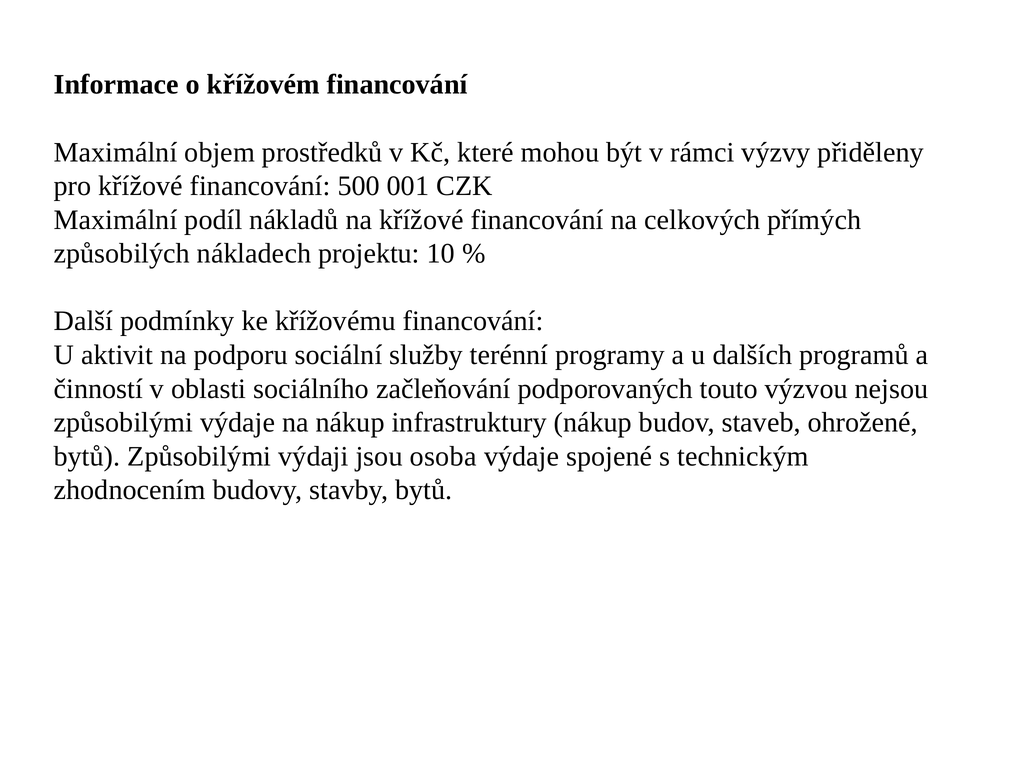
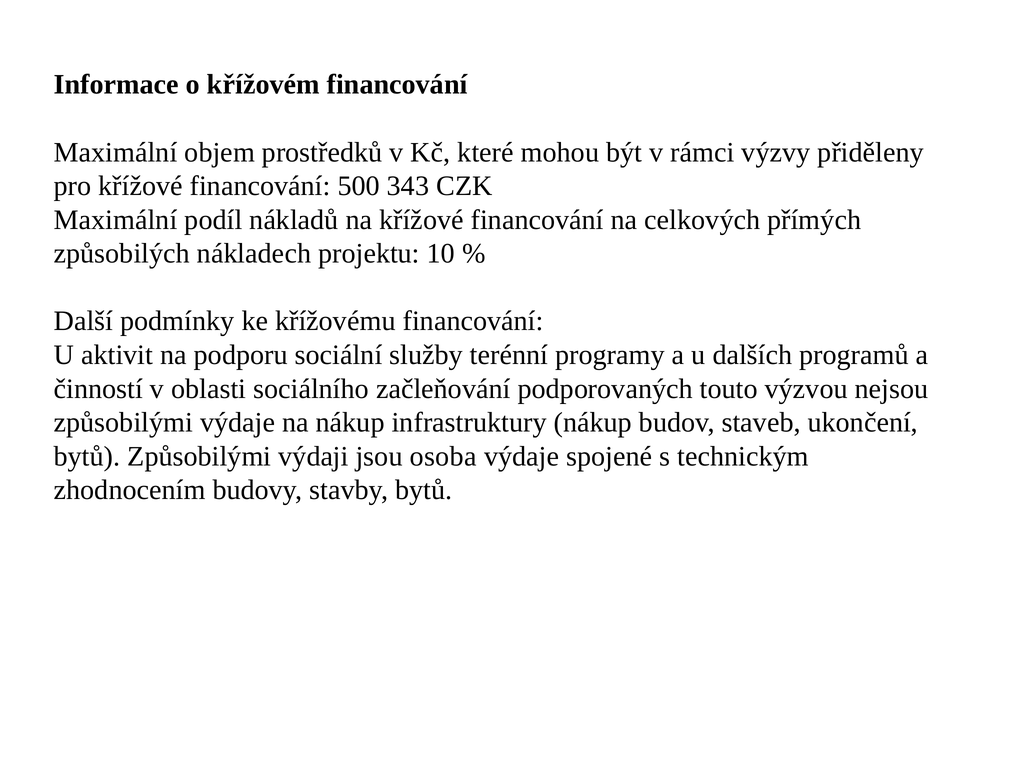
001: 001 -> 343
ohrožené: ohrožené -> ukončení
